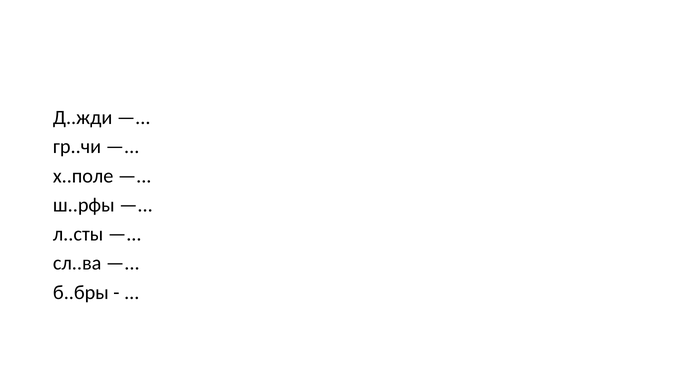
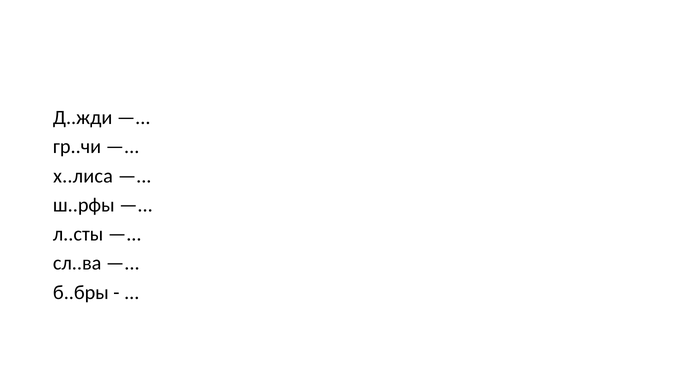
х..поле: х..поле -> х..лиса
